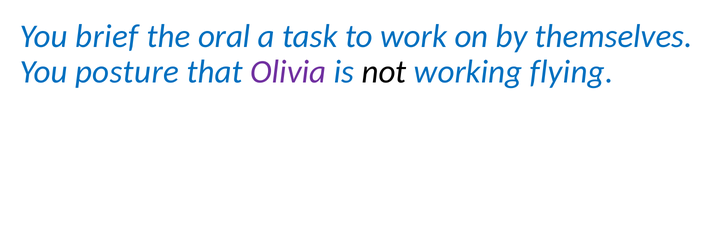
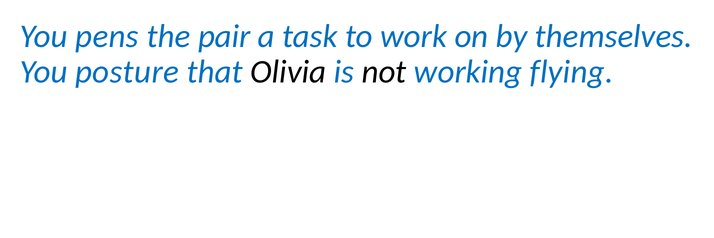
brief: brief -> pens
oral: oral -> pair
Olivia colour: purple -> black
